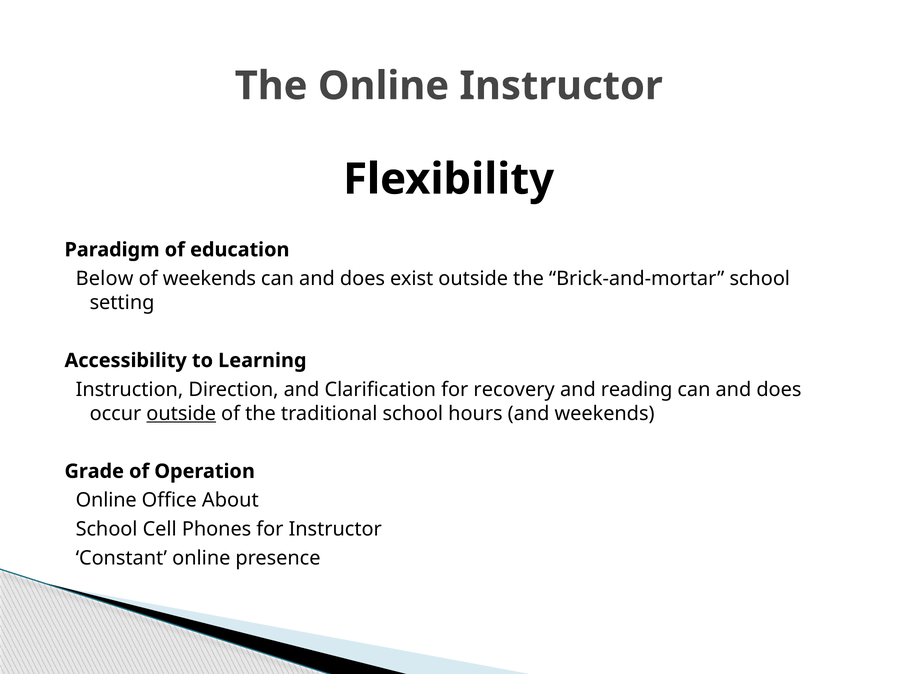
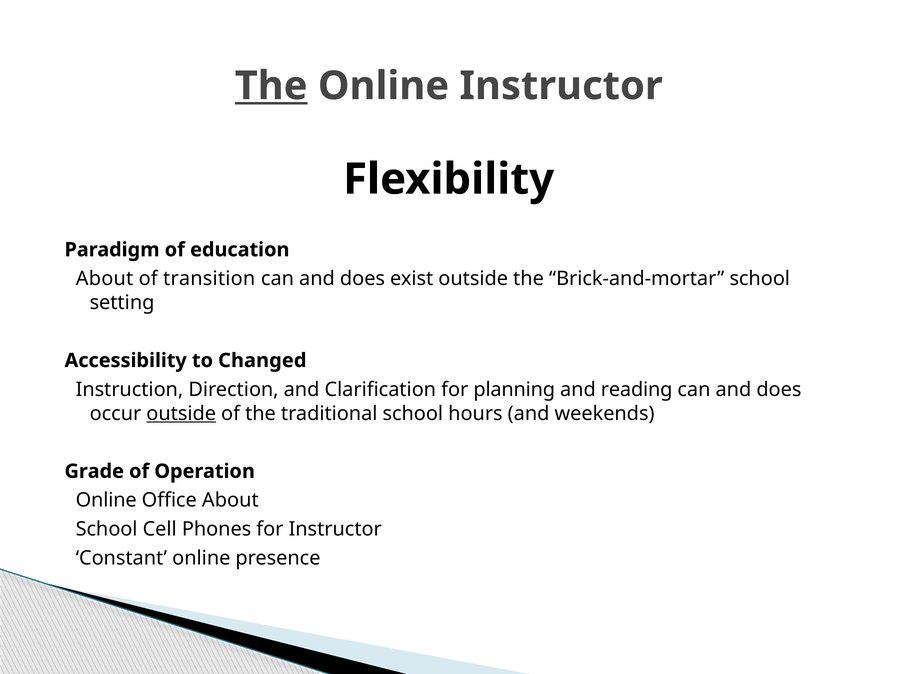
The at (271, 86) underline: none -> present
Below at (105, 278): Below -> About
of weekends: weekends -> transition
Learning: Learning -> Changed
recovery: recovery -> planning
